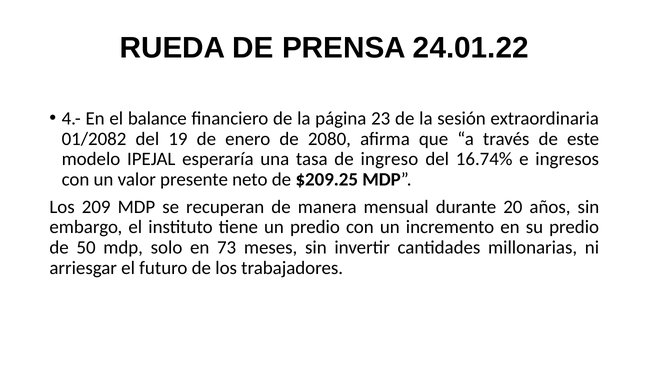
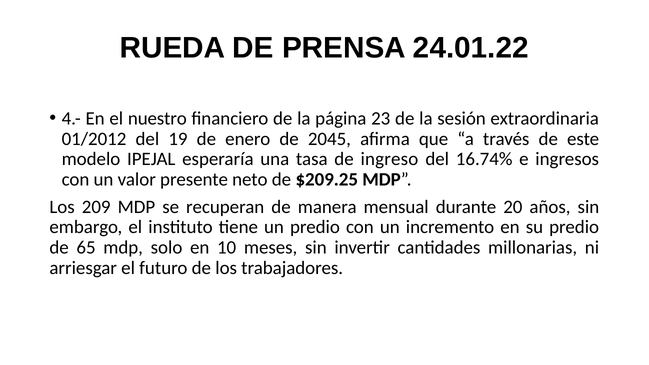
balance: balance -> nuestro
01/2082: 01/2082 -> 01/2012
2080: 2080 -> 2045
50: 50 -> 65
73: 73 -> 10
